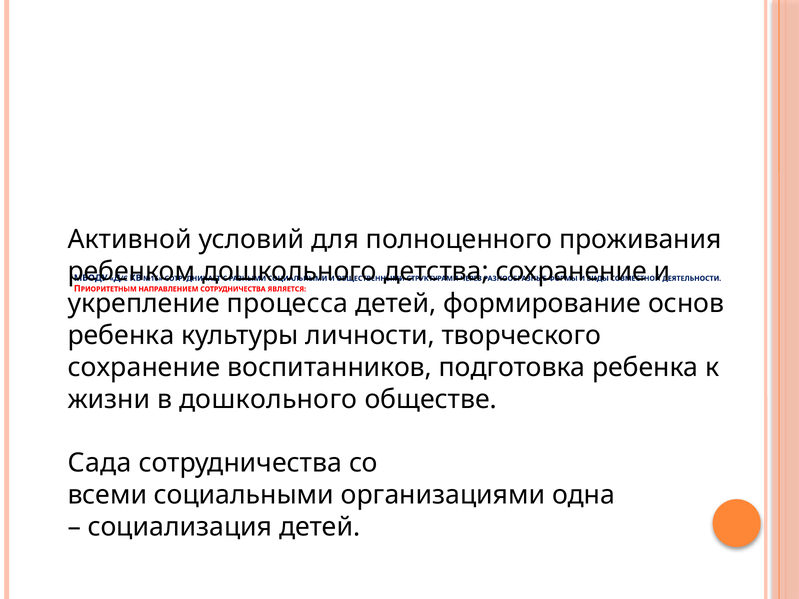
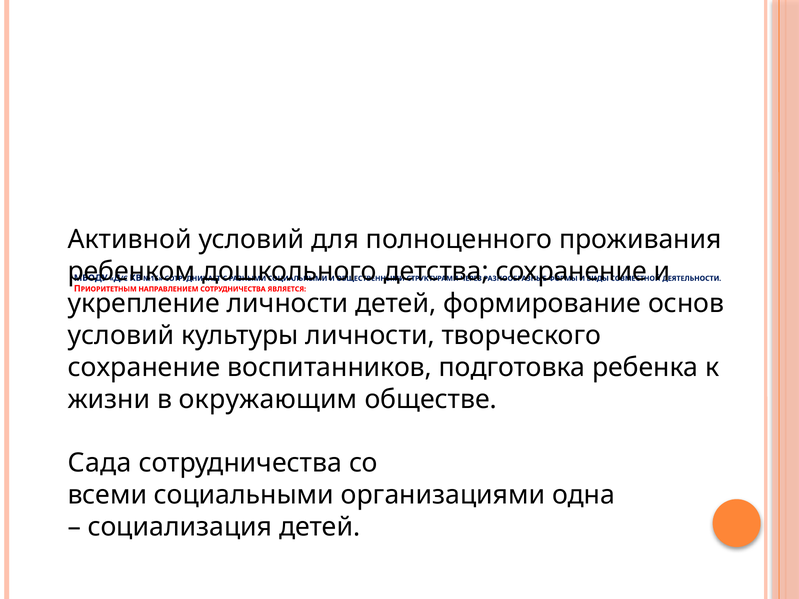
укрепление процесса: процесса -> личности
ребенка at (121, 335): ребенка -> условий
в дошкольного: дошкольного -> окружающим
